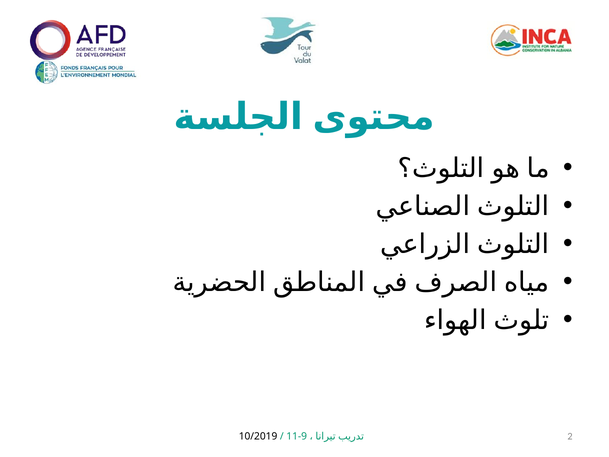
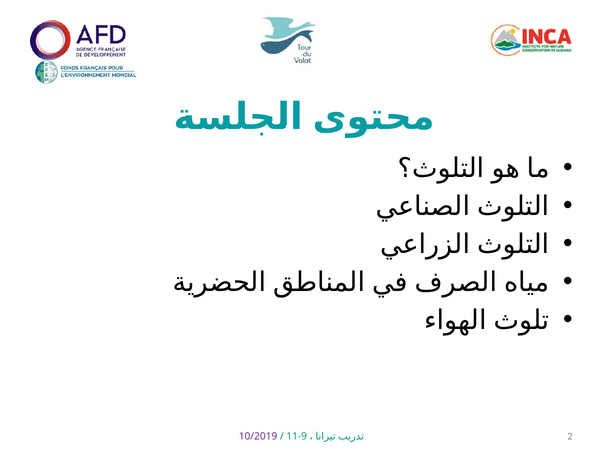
10/2019 colour: black -> purple
